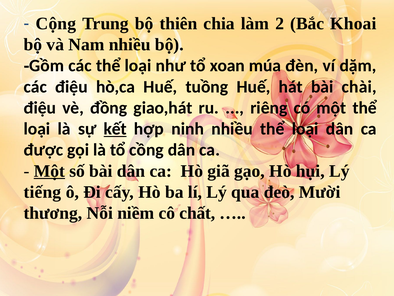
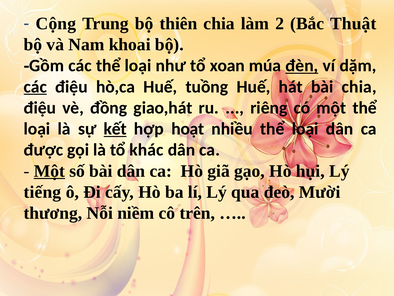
Khoai: Khoai -> Thuật
Nam nhiều: nhiều -> khoai
đèn underline: none -> present
các at (35, 87) underline: none -> present
bài chài: chài -> chia
ninh: ninh -> hoạt
cồng: cồng -> khác
chất: chất -> trên
